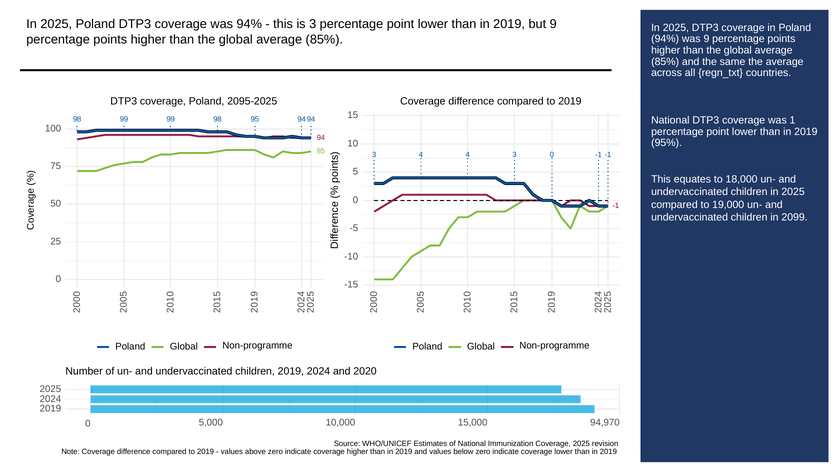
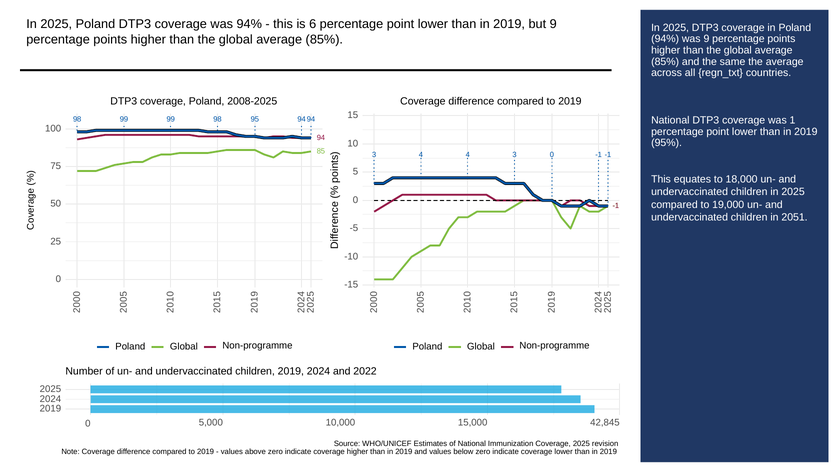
is 3: 3 -> 6
2095-2025: 2095-2025 -> 2008-2025
2099: 2099 -> 2051
2020: 2020 -> 2022
94,970: 94,970 -> 42,845
